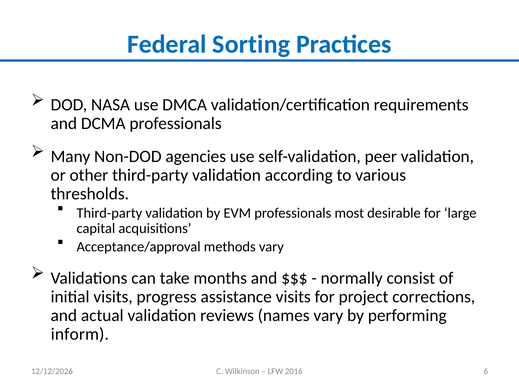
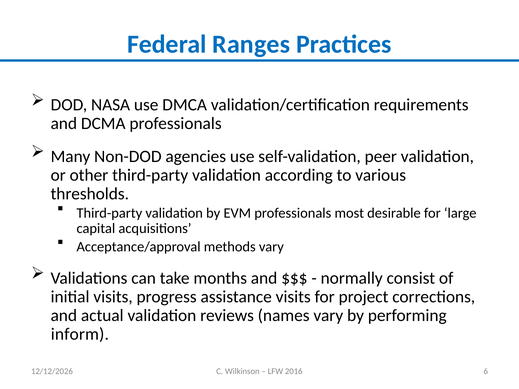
Sorting: Sorting -> Ranges
